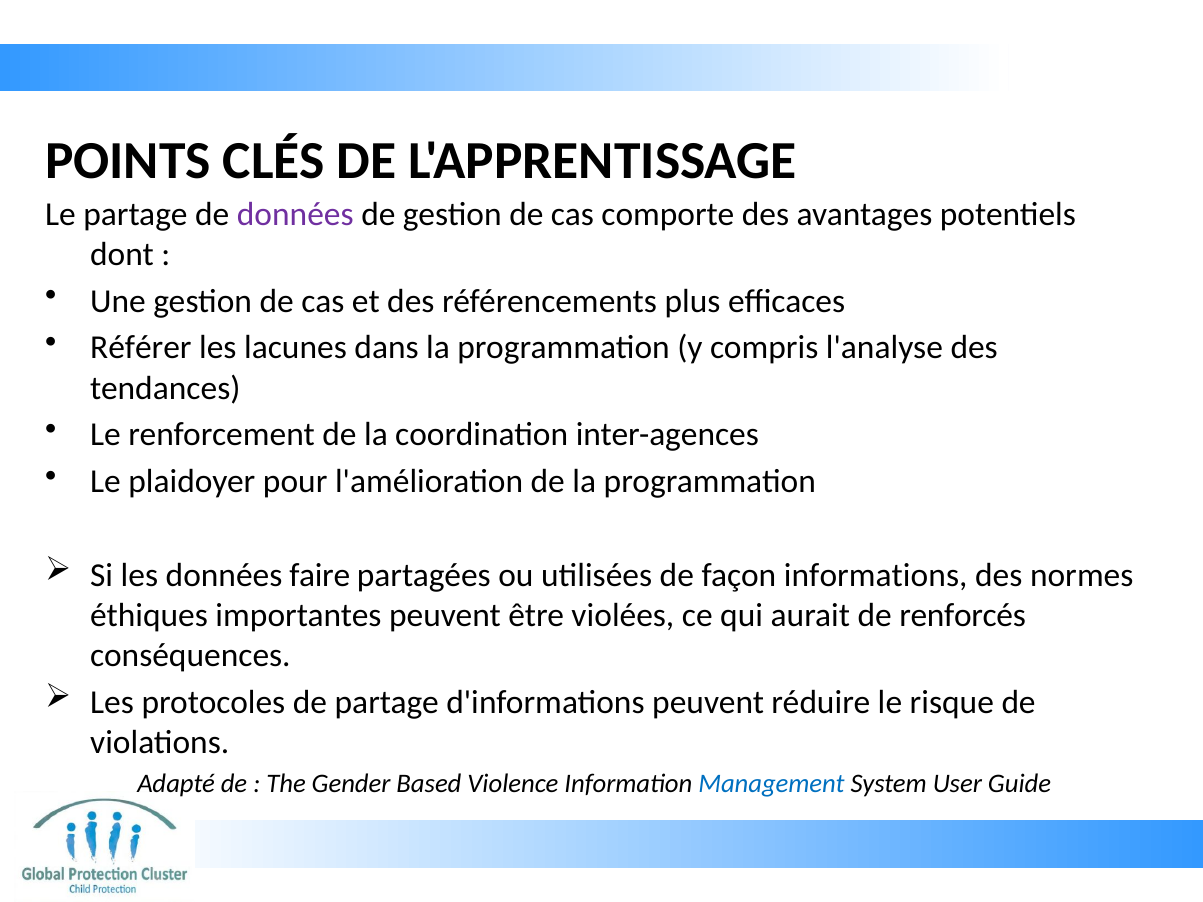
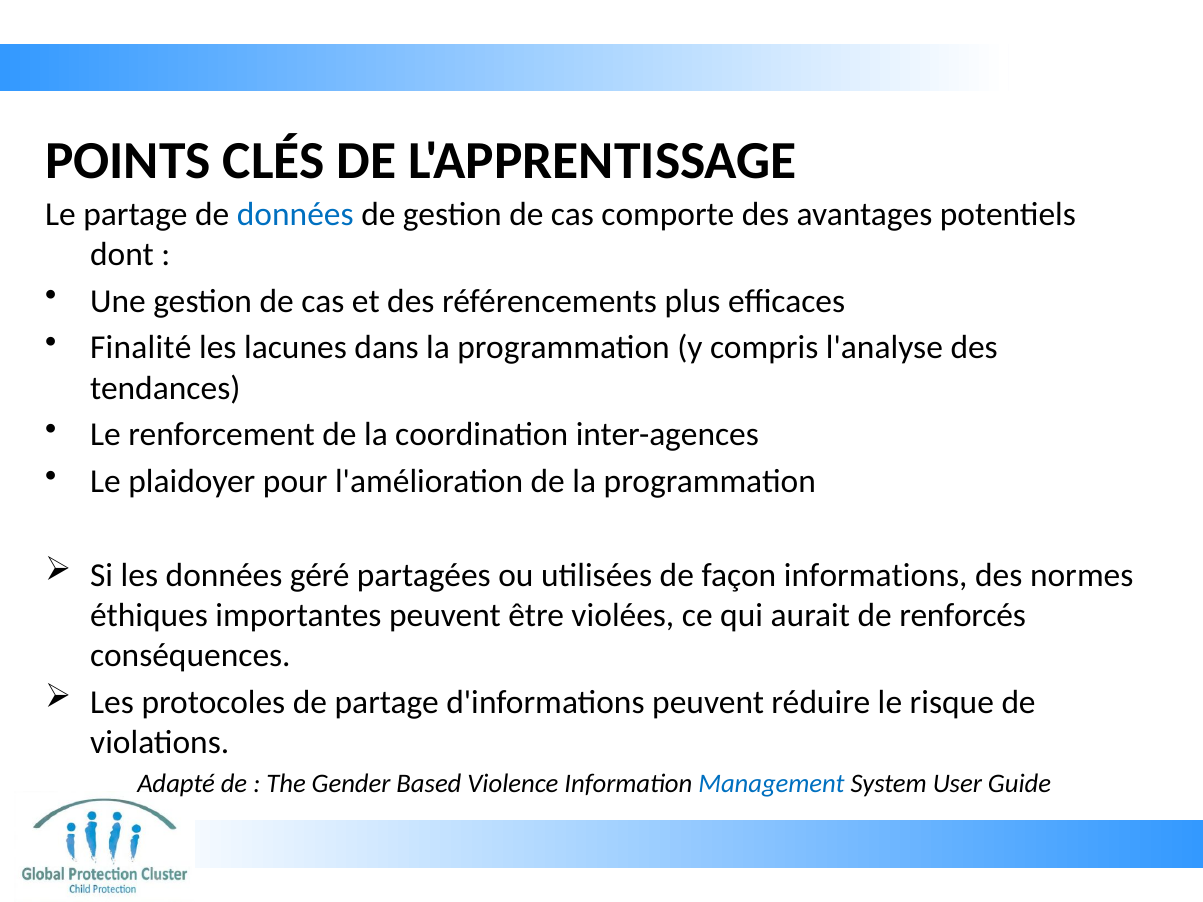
données at (295, 214) colour: purple -> blue
Référer: Référer -> Finalité
faire: faire -> géré
